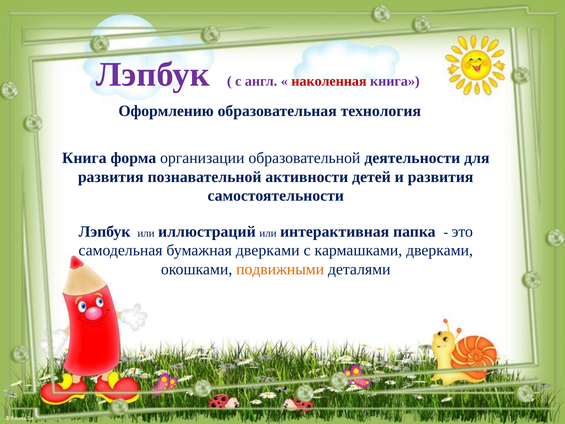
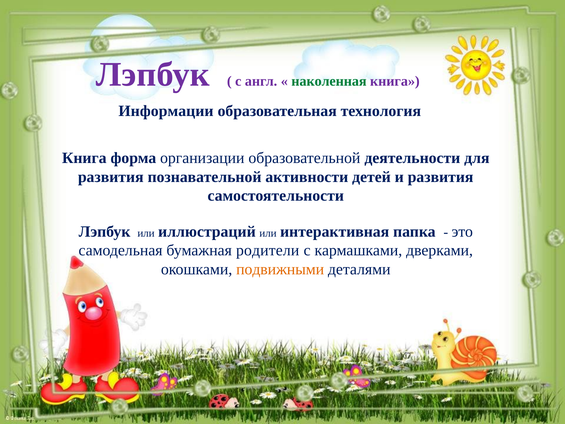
наколенная colour: red -> green
Оформлению: Оформлению -> Информации
бумажная дверками: дверками -> родители
